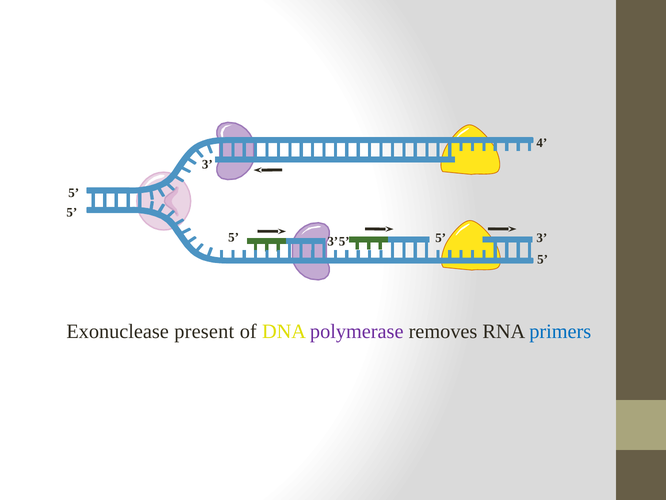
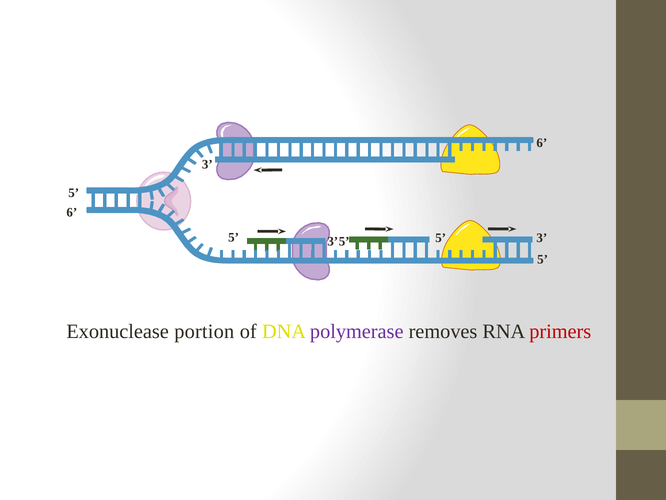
4 at (542, 143): 4 -> 6
5 at (72, 212): 5 -> 6
present: present -> portion
primers colour: blue -> red
